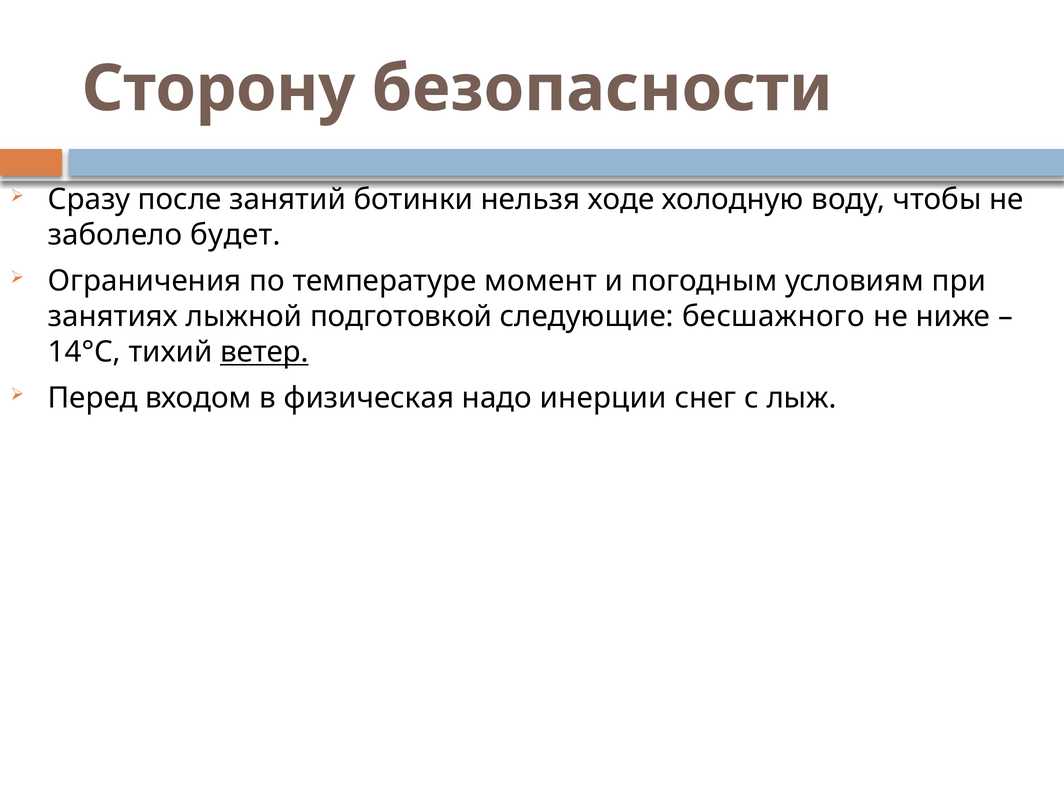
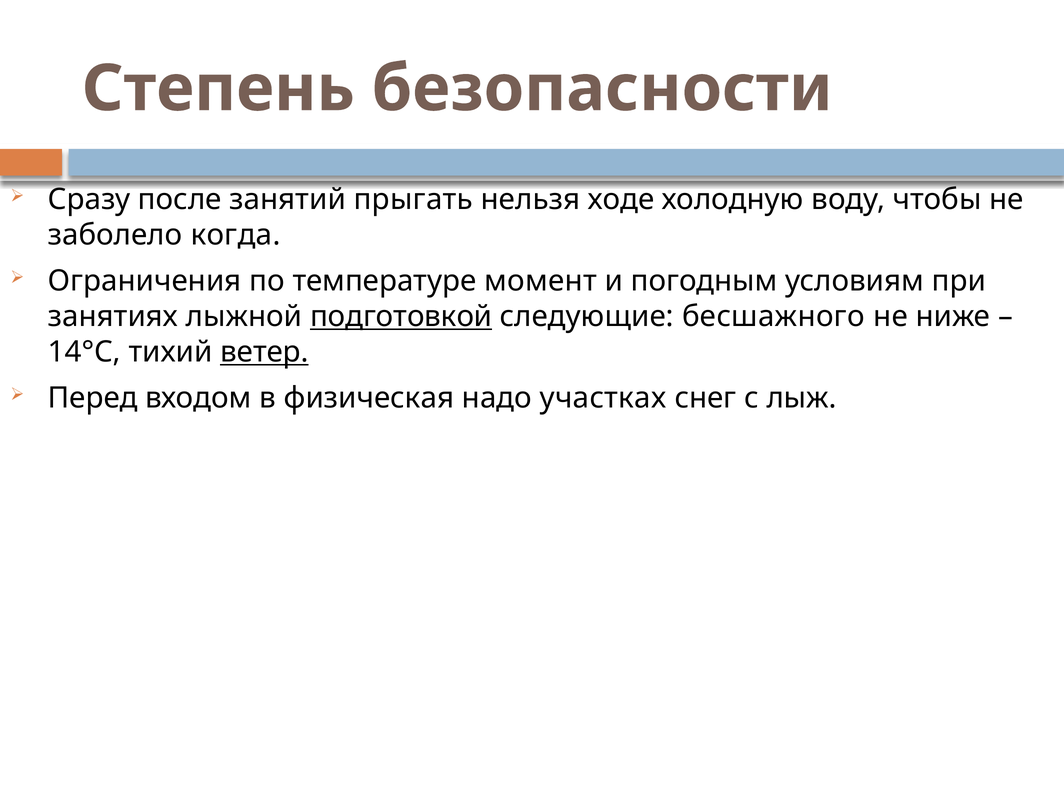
Сторону: Сторону -> Степень
ботинки: ботинки -> прыгать
будет: будет -> когда
подготовкой underline: none -> present
инерции: инерции -> участках
